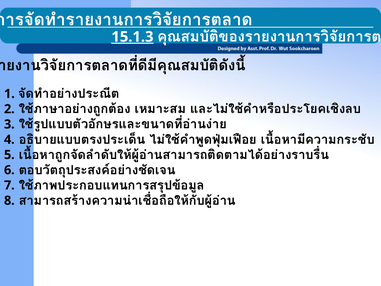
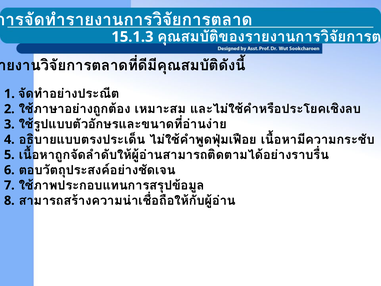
15.1.3 underline: present -> none
